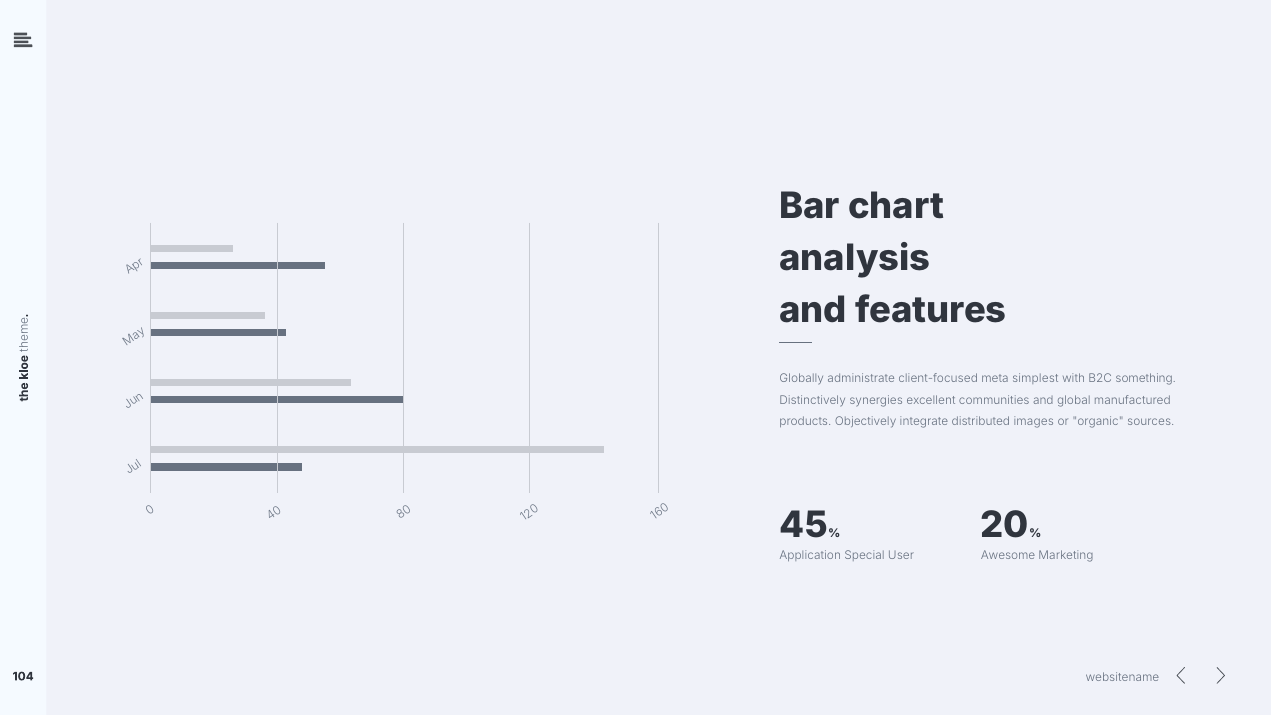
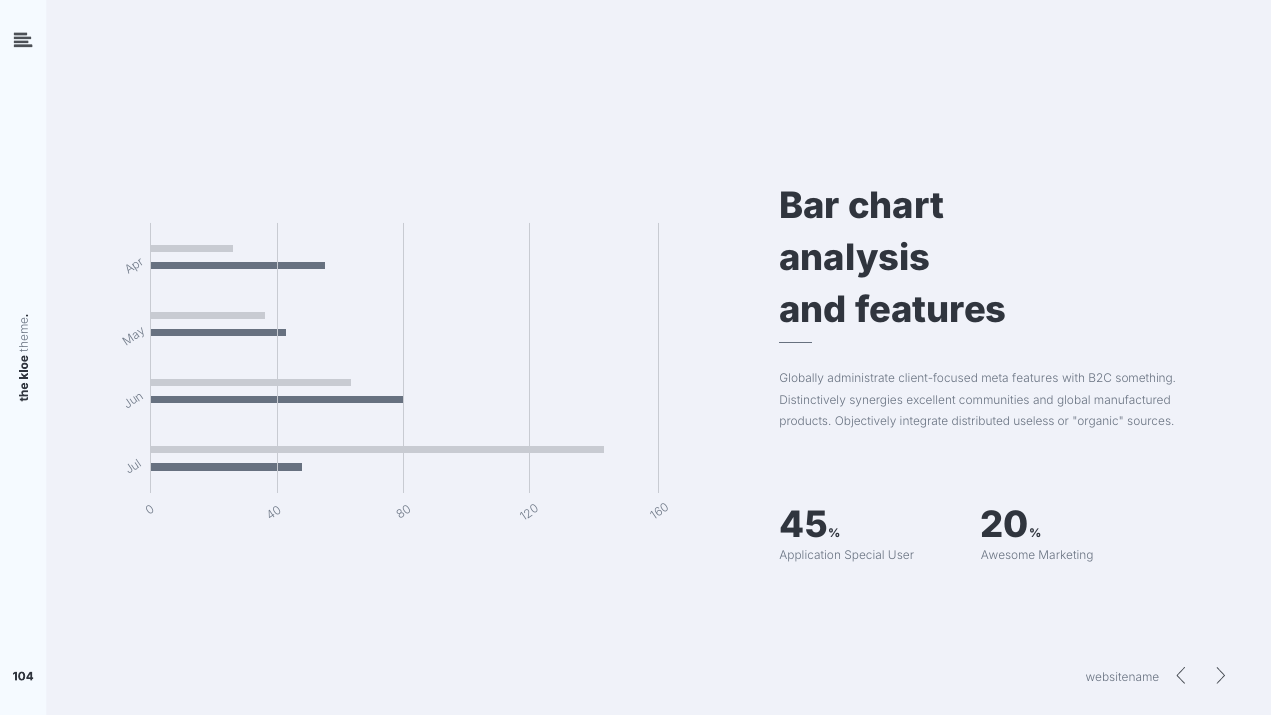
meta simplest: simplest -> features
images: images -> useless
